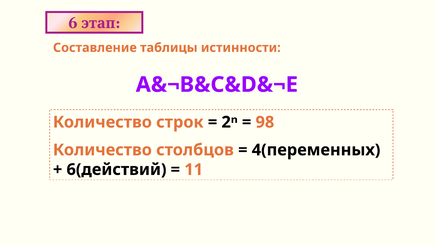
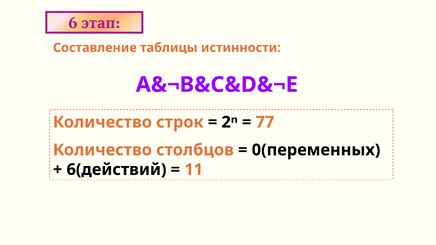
98: 98 -> 77
4(переменных: 4(переменных -> 0(переменных
